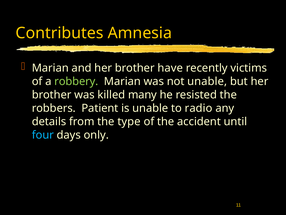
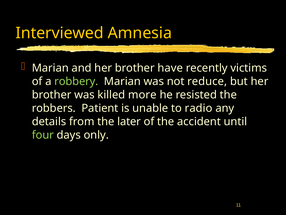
Contributes: Contributes -> Interviewed
not unable: unable -> reduce
many: many -> more
type: type -> later
four colour: light blue -> light green
